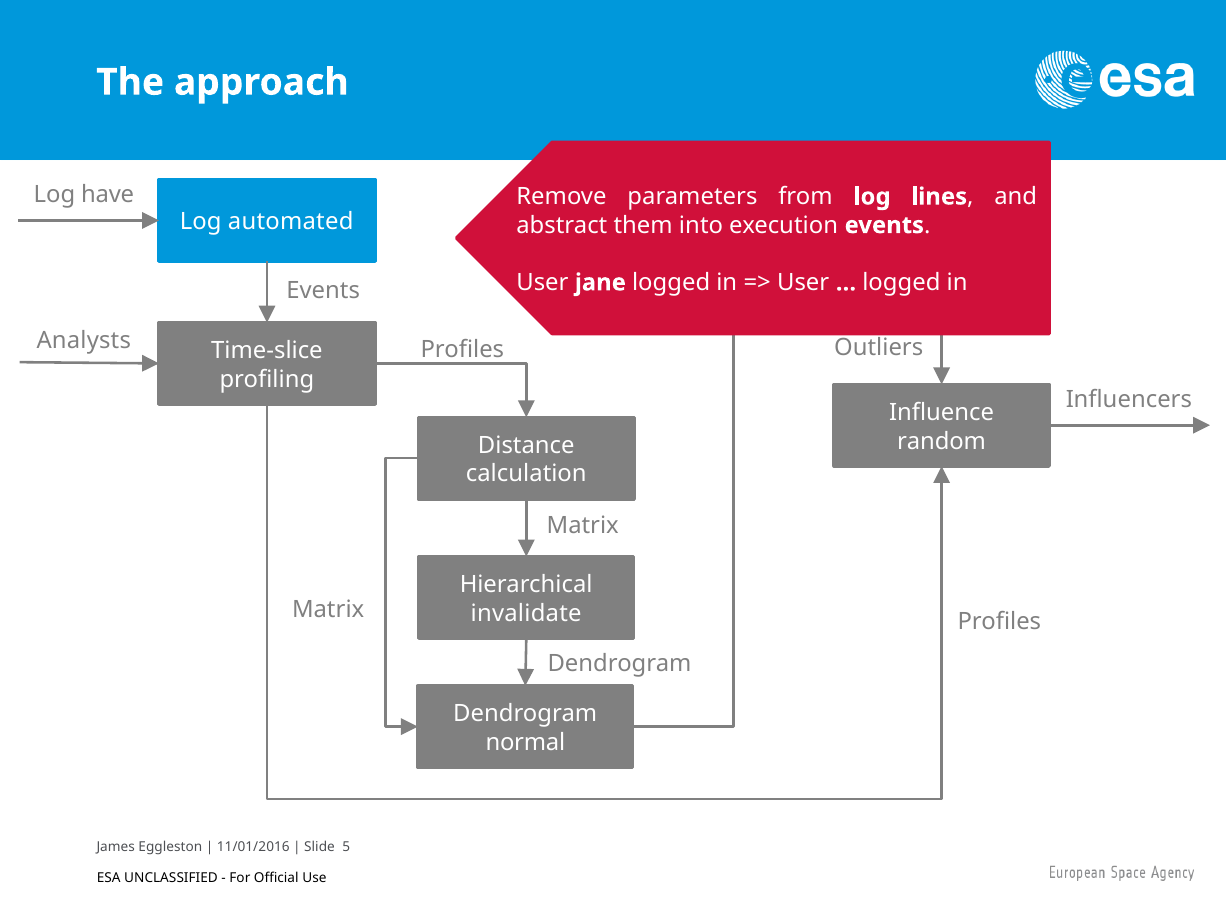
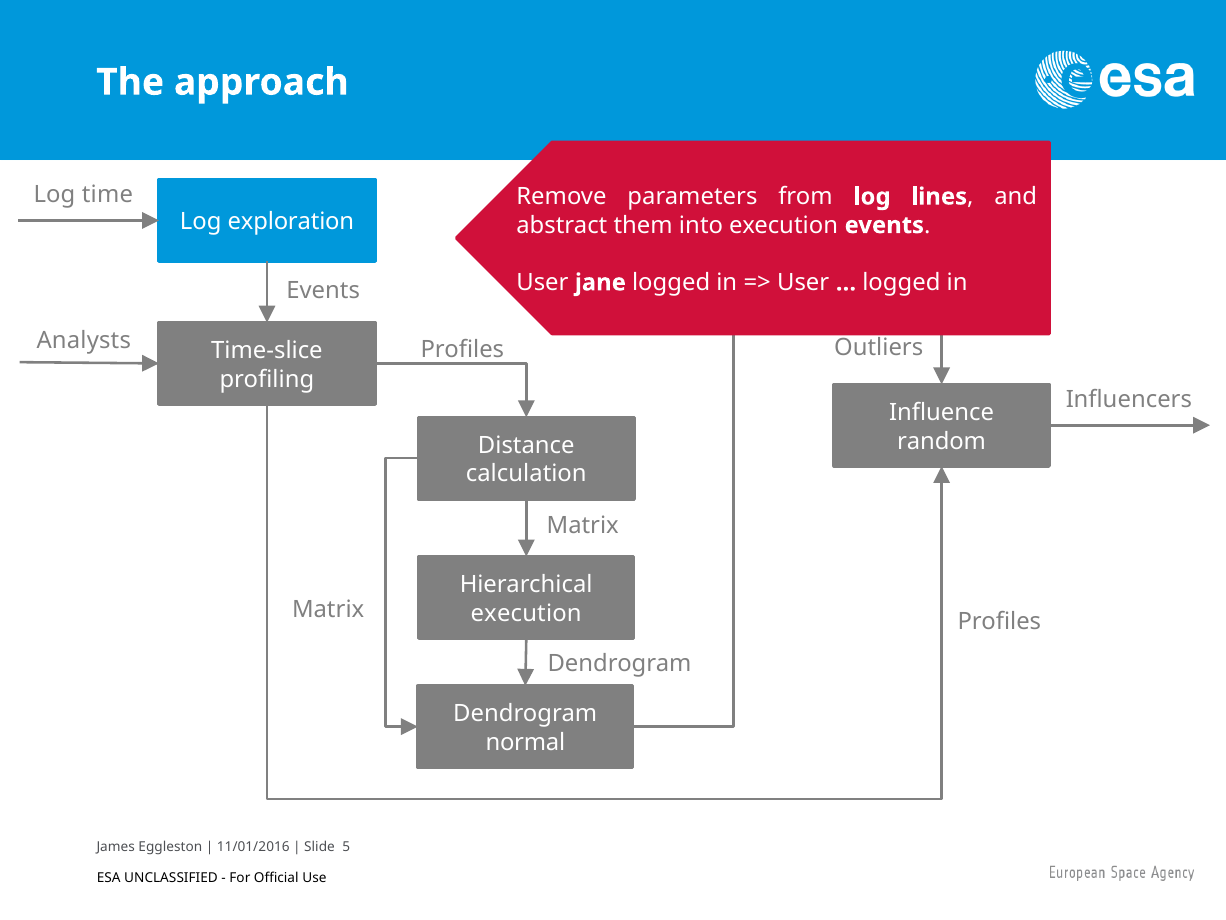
have: have -> time
automated: automated -> exploration
invalidate at (526, 613): invalidate -> execution
